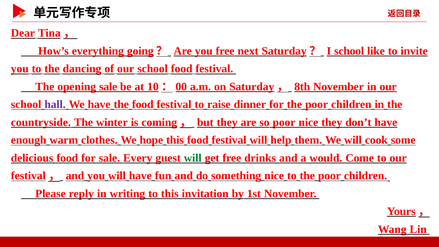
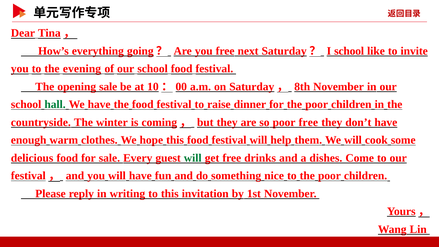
dancing: dancing -> evening
hall colour: purple -> green
poor nice: nice -> free
would: would -> dishes
